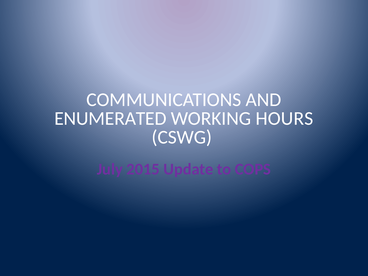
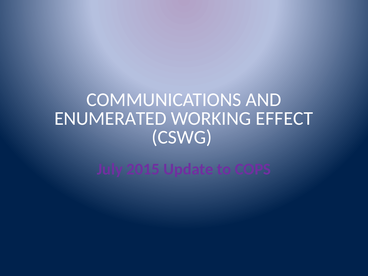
HOURS: HOURS -> EFFECT
